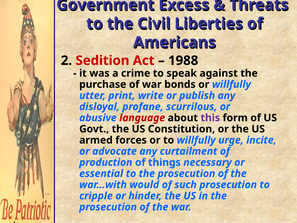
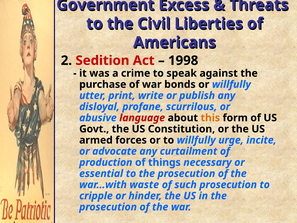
1988: 1988 -> 1998
this colour: purple -> orange
would: would -> waste
